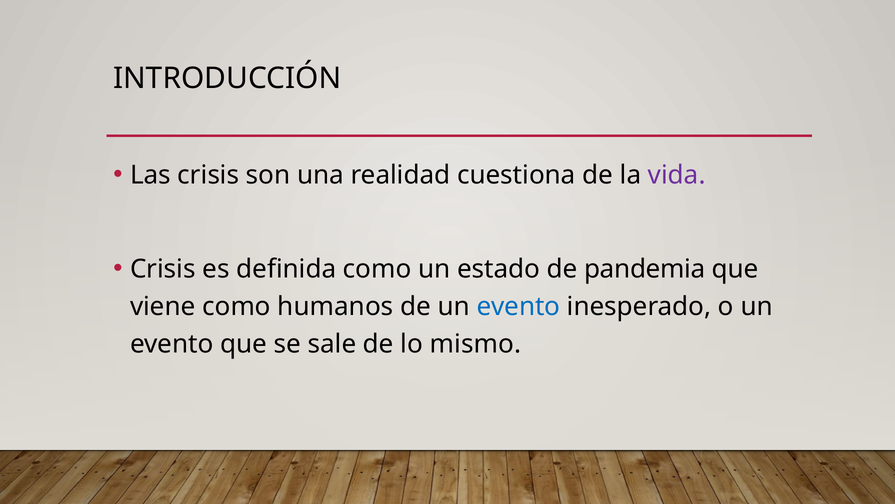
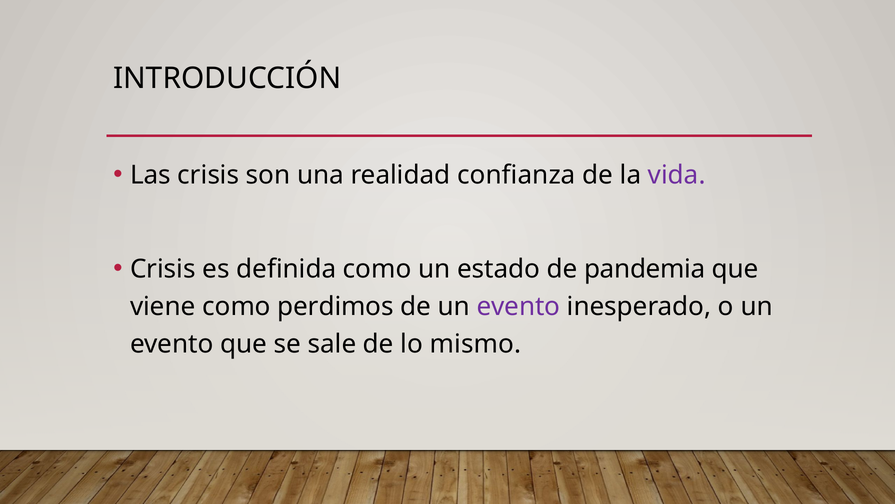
cuestiona: cuestiona -> confianza
humanos: humanos -> perdimos
evento at (518, 306) colour: blue -> purple
